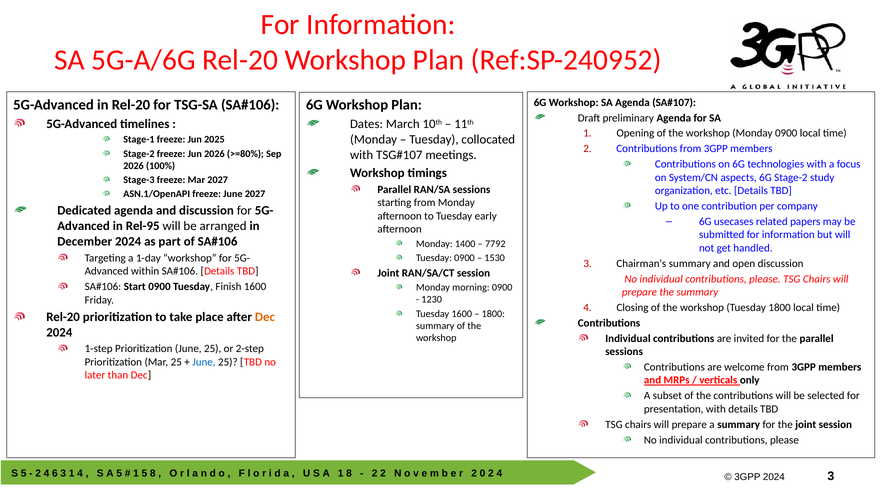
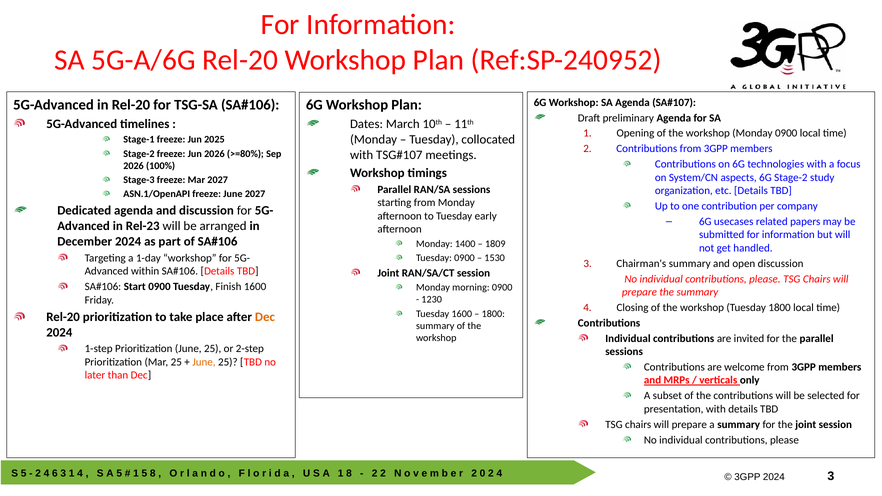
Rel-95: Rel-95 -> Rel-23
7792: 7792 -> 1809
June at (204, 362) colour: blue -> orange
